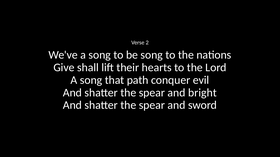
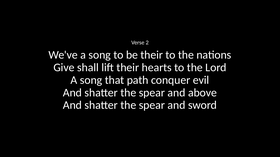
be song: song -> their
bright: bright -> above
